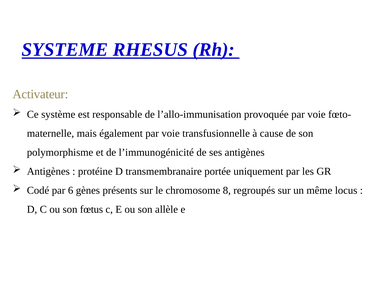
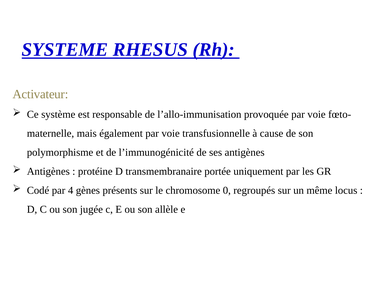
6: 6 -> 4
8: 8 -> 0
fœtus: fœtus -> jugée
